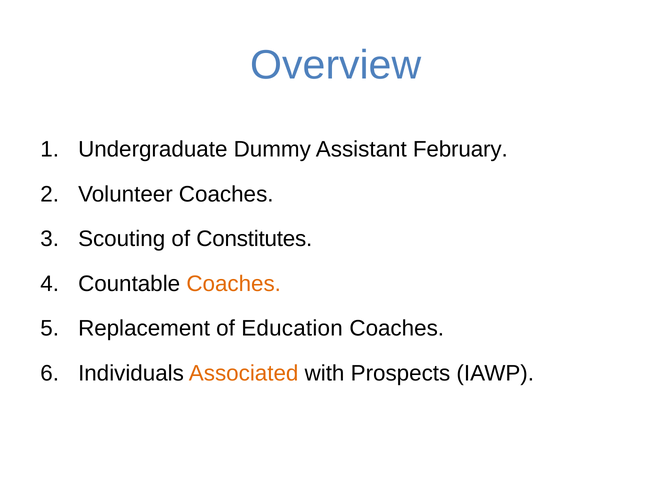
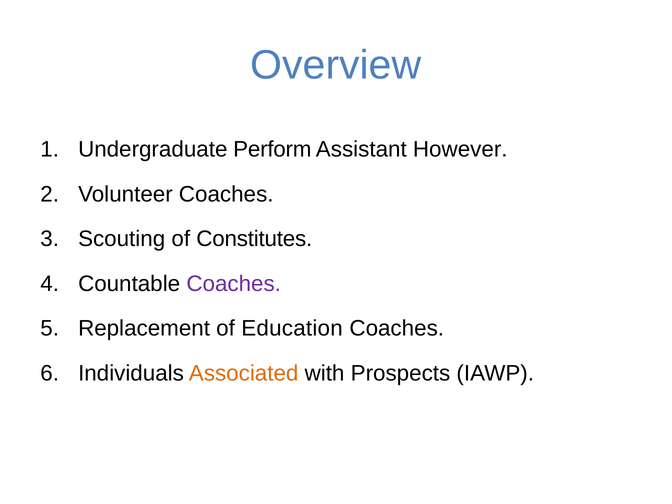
Dummy: Dummy -> Perform
February: February -> However
Coaches at (234, 284) colour: orange -> purple
